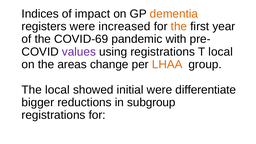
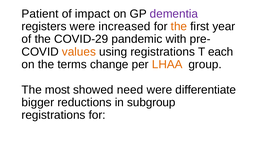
Indices: Indices -> Patient
dementia colour: orange -> purple
COVID-69: COVID-69 -> COVID-29
values colour: purple -> orange
T local: local -> each
areas: areas -> terms
The local: local -> most
initial: initial -> need
